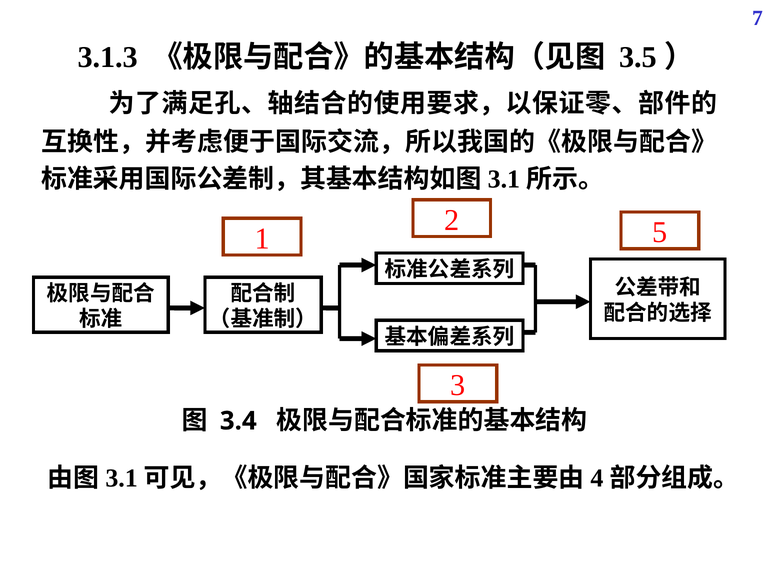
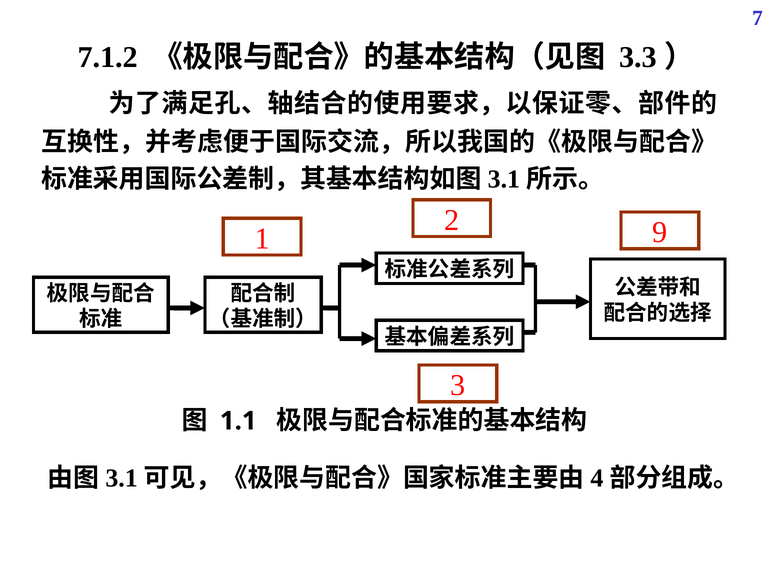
3.1.3: 3.1.3 -> 7.1.2
3.5: 3.5 -> 3.3
5: 5 -> 9
3.4: 3.4 -> 1.1
